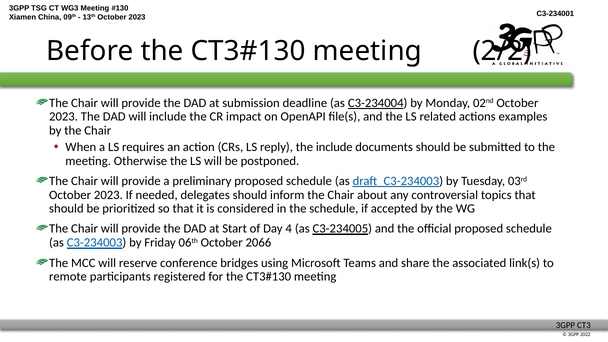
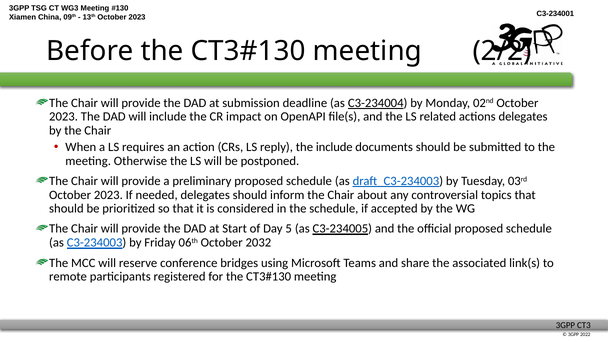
actions examples: examples -> delegates
4: 4 -> 5
2066: 2066 -> 2032
